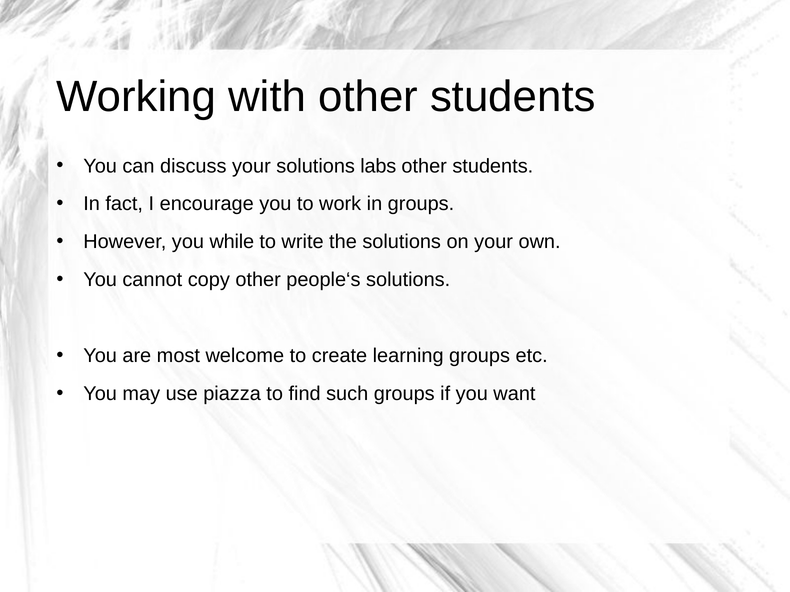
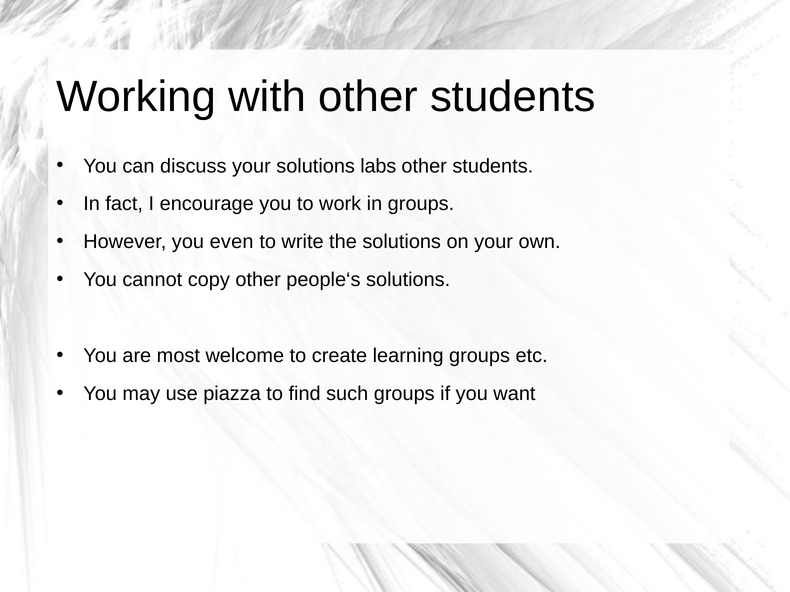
while: while -> even
